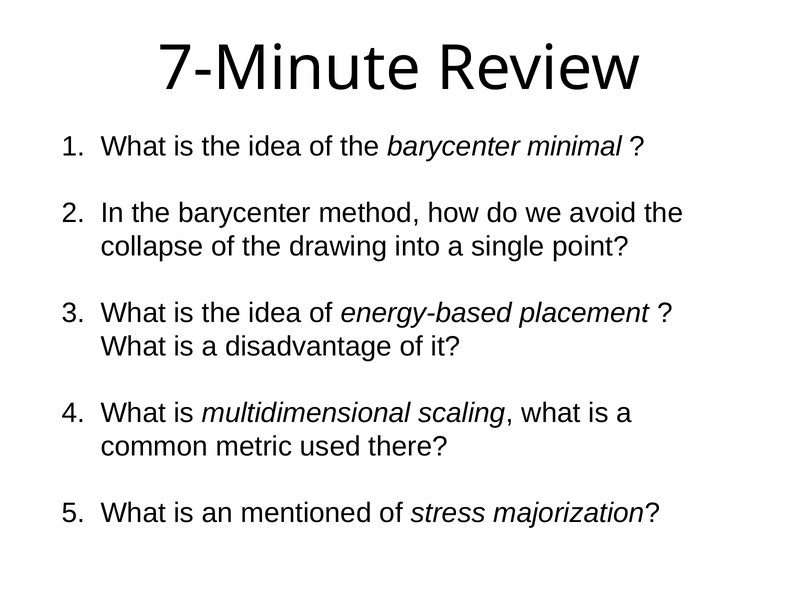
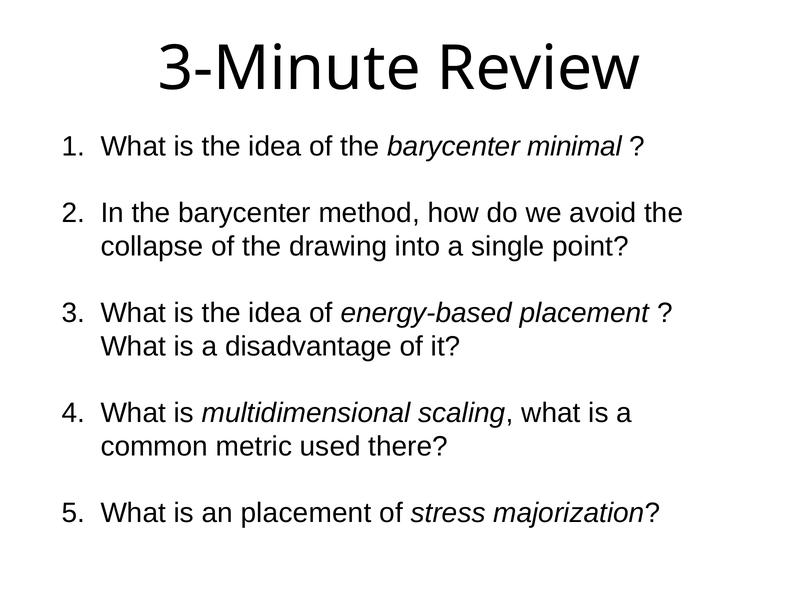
7-Minute: 7-Minute -> 3-Minute
an mentioned: mentioned -> placement
